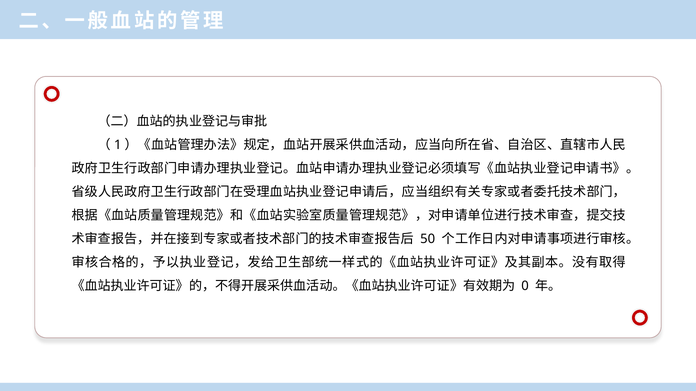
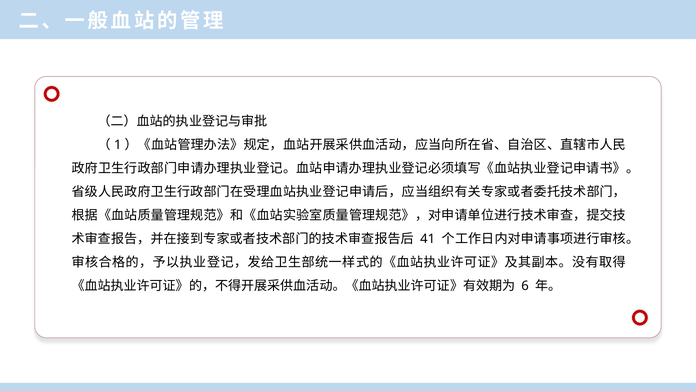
50: 50 -> 41
0: 0 -> 6
